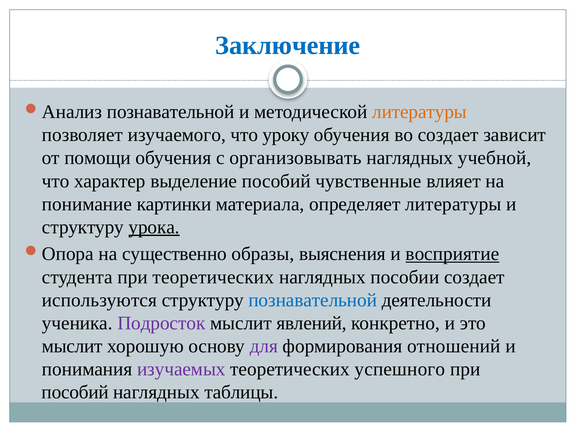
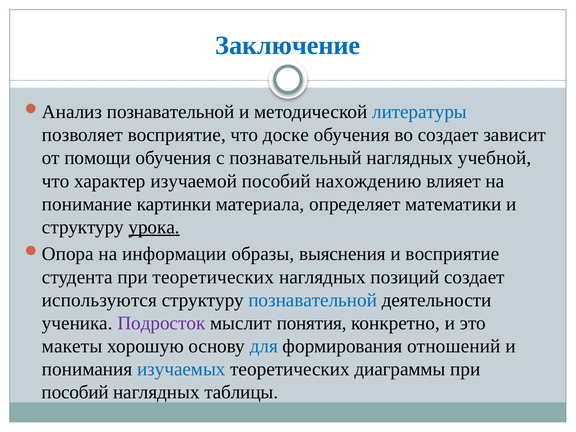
литературы at (420, 112) colour: orange -> blue
позволяет изучаемого: изучаемого -> восприятие
уроку: уроку -> доске
организовывать: организовывать -> познавательный
выделение: выделение -> изучаемой
чувственные: чувственные -> нахождению
определяет литературы: литературы -> математики
существенно: существенно -> информации
восприятие at (452, 254) underline: present -> none
пособии: пособии -> позиций
явлений: явлений -> понятия
мыслит at (72, 346): мыслит -> макеты
для colour: purple -> blue
изучаемых colour: purple -> blue
успешного: успешного -> диаграммы
